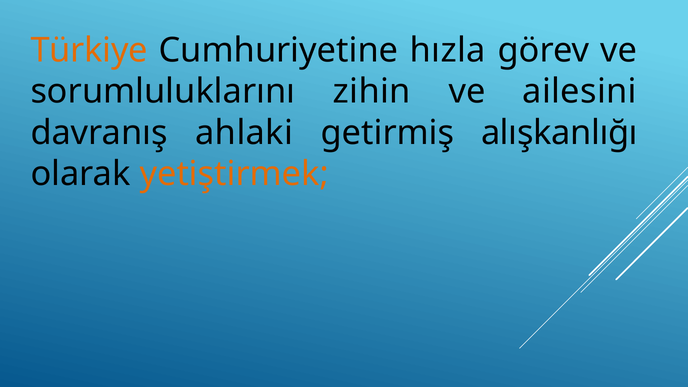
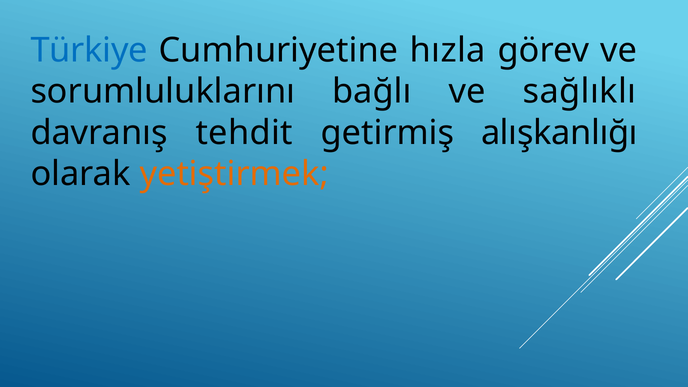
Türkiye colour: orange -> blue
zihin: zihin -> bağlı
ailesini: ailesini -> sağlıklı
ahlaki: ahlaki -> tehdit
